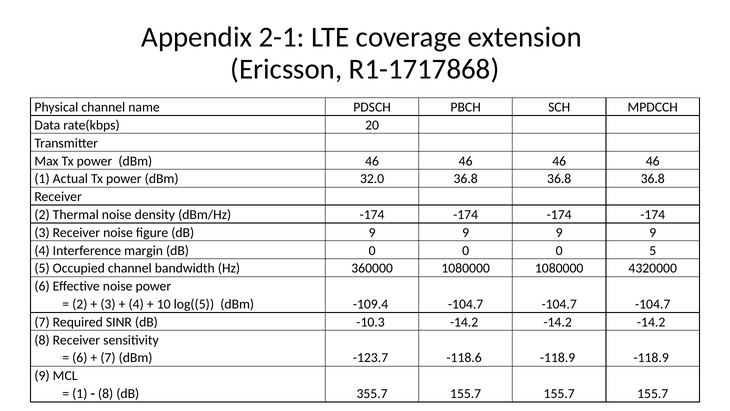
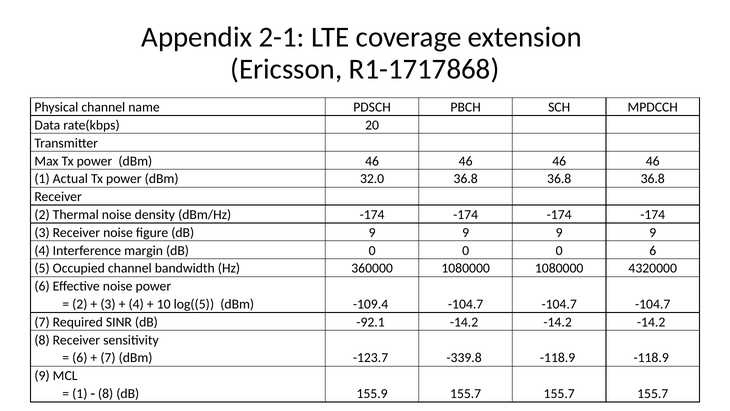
0 5: 5 -> 6
-10.3: -10.3 -> -92.1
-118.6: -118.6 -> -339.8
355.7: 355.7 -> 155.9
